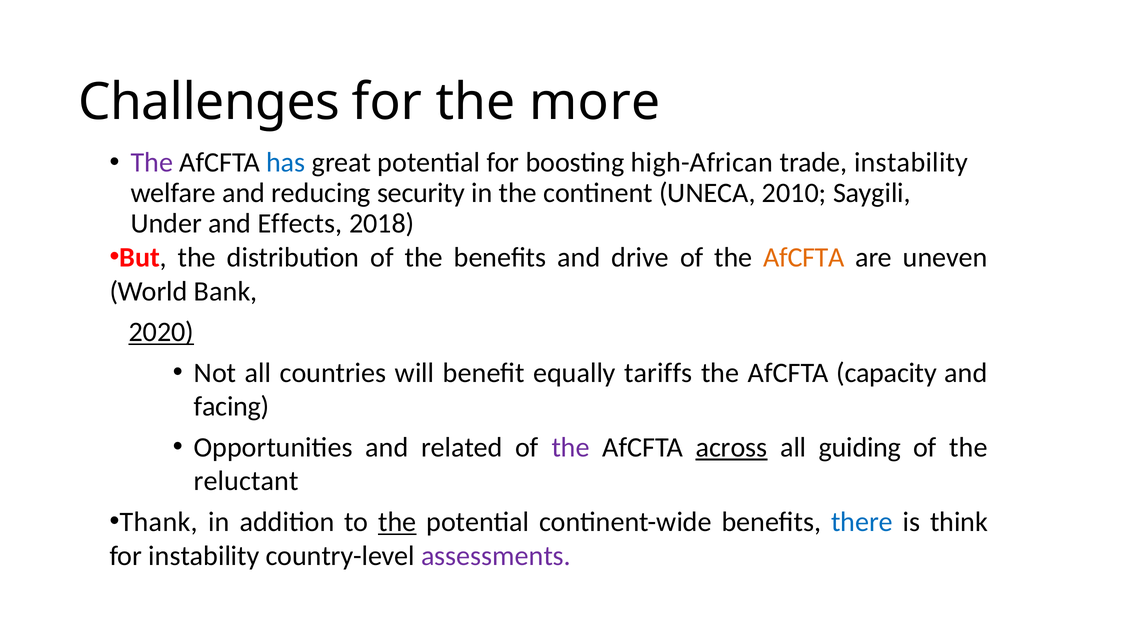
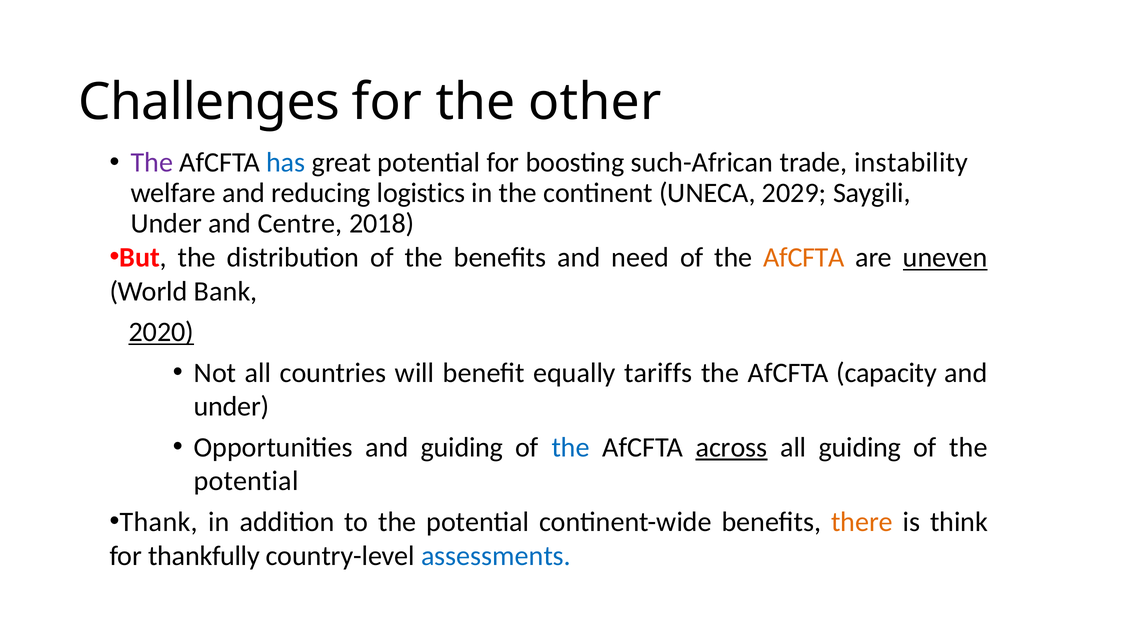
more: more -> other
high-African: high-African -> such-African
security: security -> logistics
2010: 2010 -> 2029
Effects: Effects -> Centre
drive: drive -> need
uneven underline: none -> present
facing at (232, 407): facing -> under
and related: related -> guiding
the at (571, 447) colour: purple -> blue
reluctant at (246, 481): reluctant -> potential
the at (397, 522) underline: present -> none
there colour: blue -> orange
for instability: instability -> thankfully
assessments colour: purple -> blue
